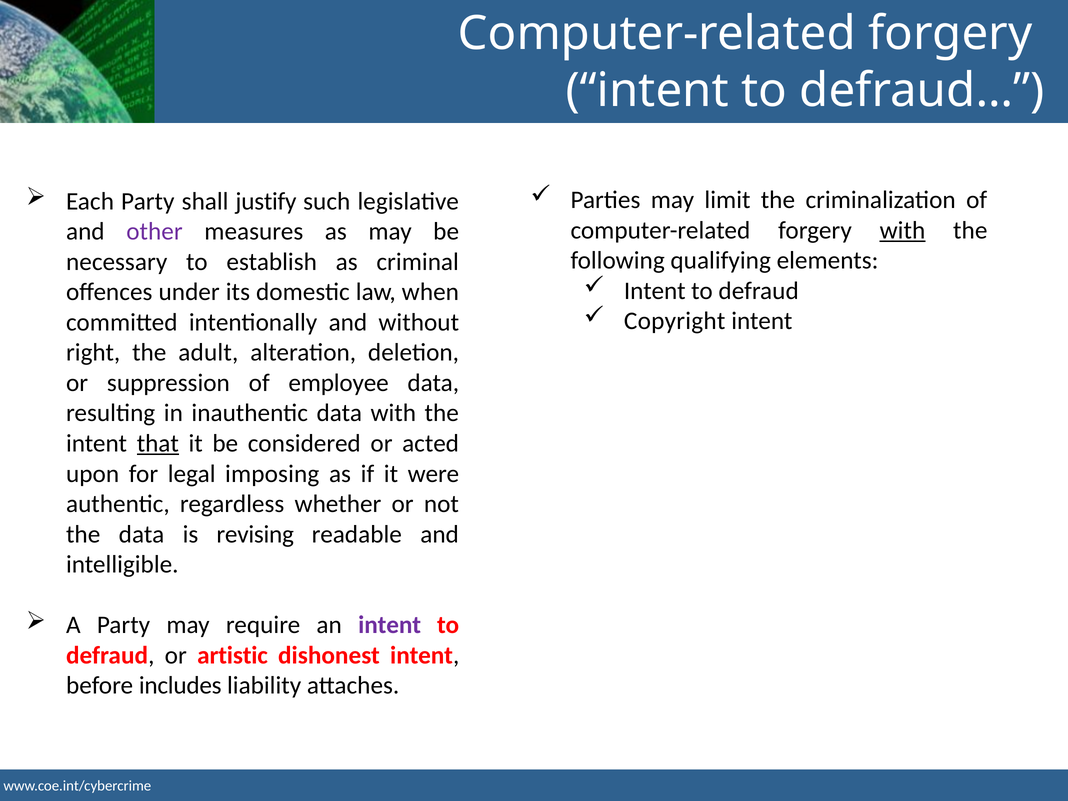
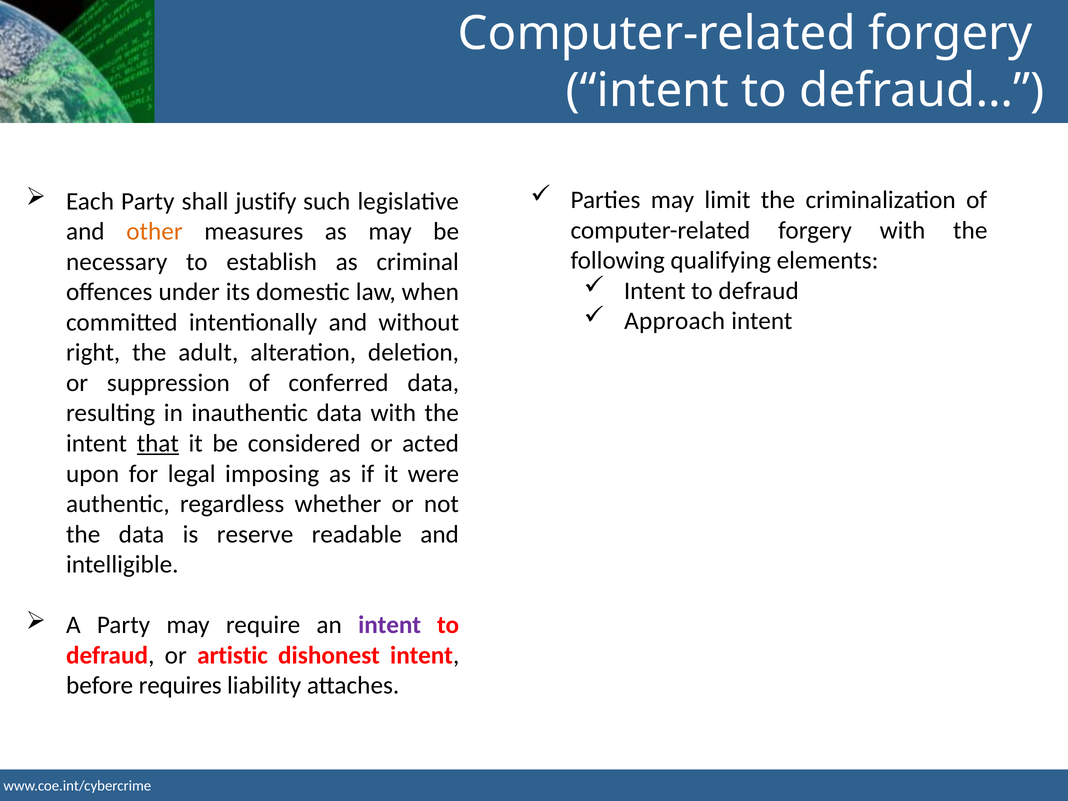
with at (902, 230) underline: present -> none
other colour: purple -> orange
Copyright: Copyright -> Approach
employee: employee -> conferred
revising: revising -> reserve
includes: includes -> requires
